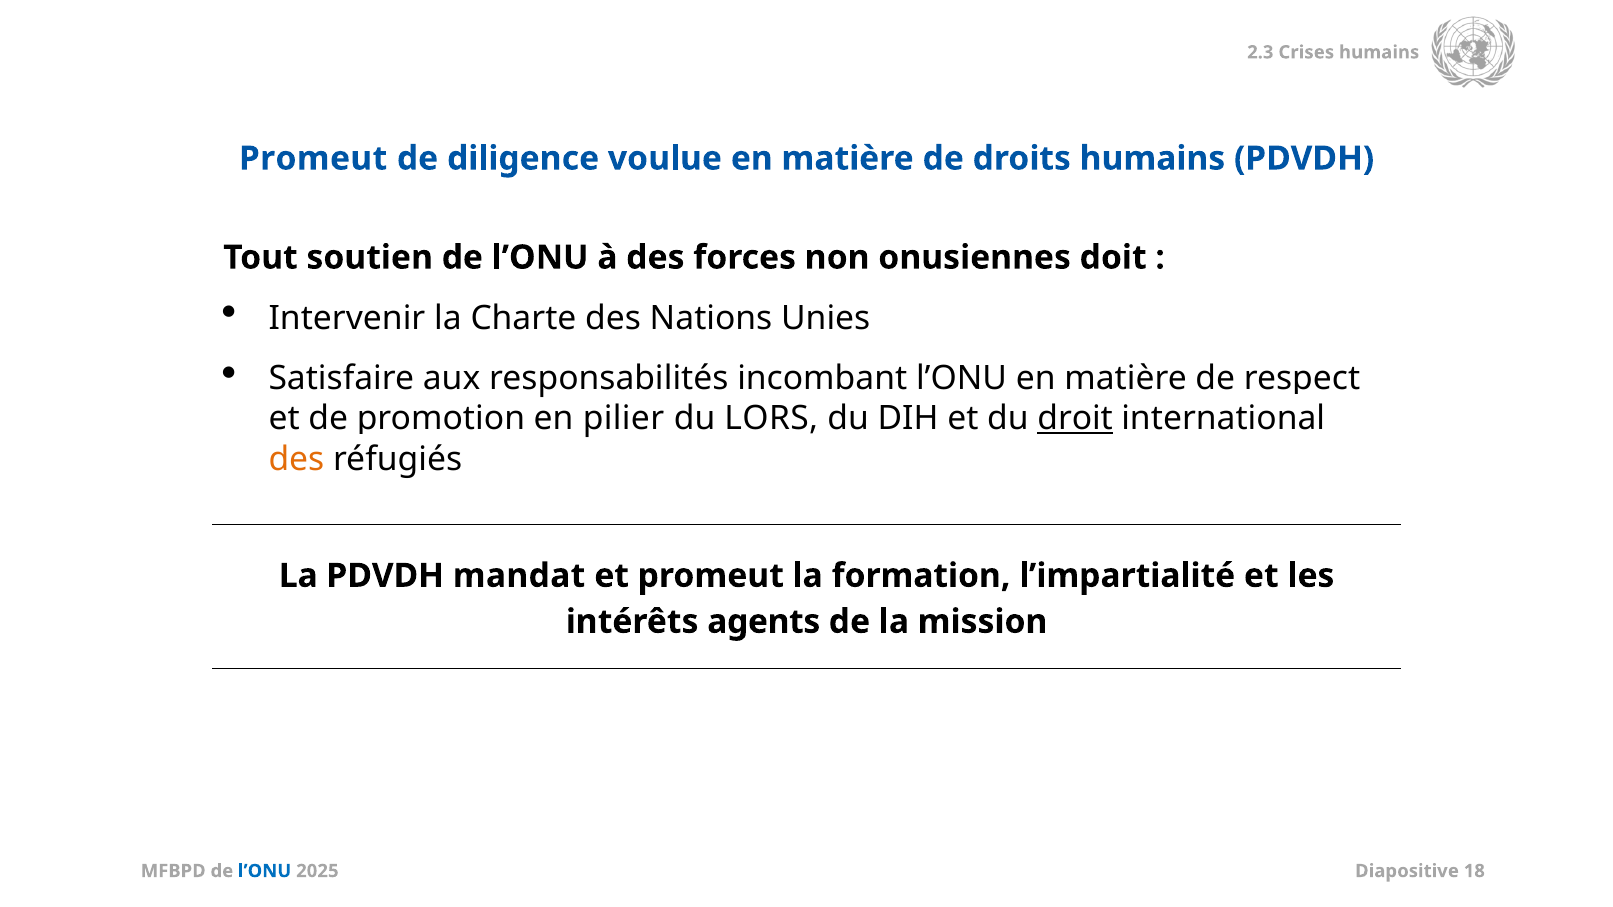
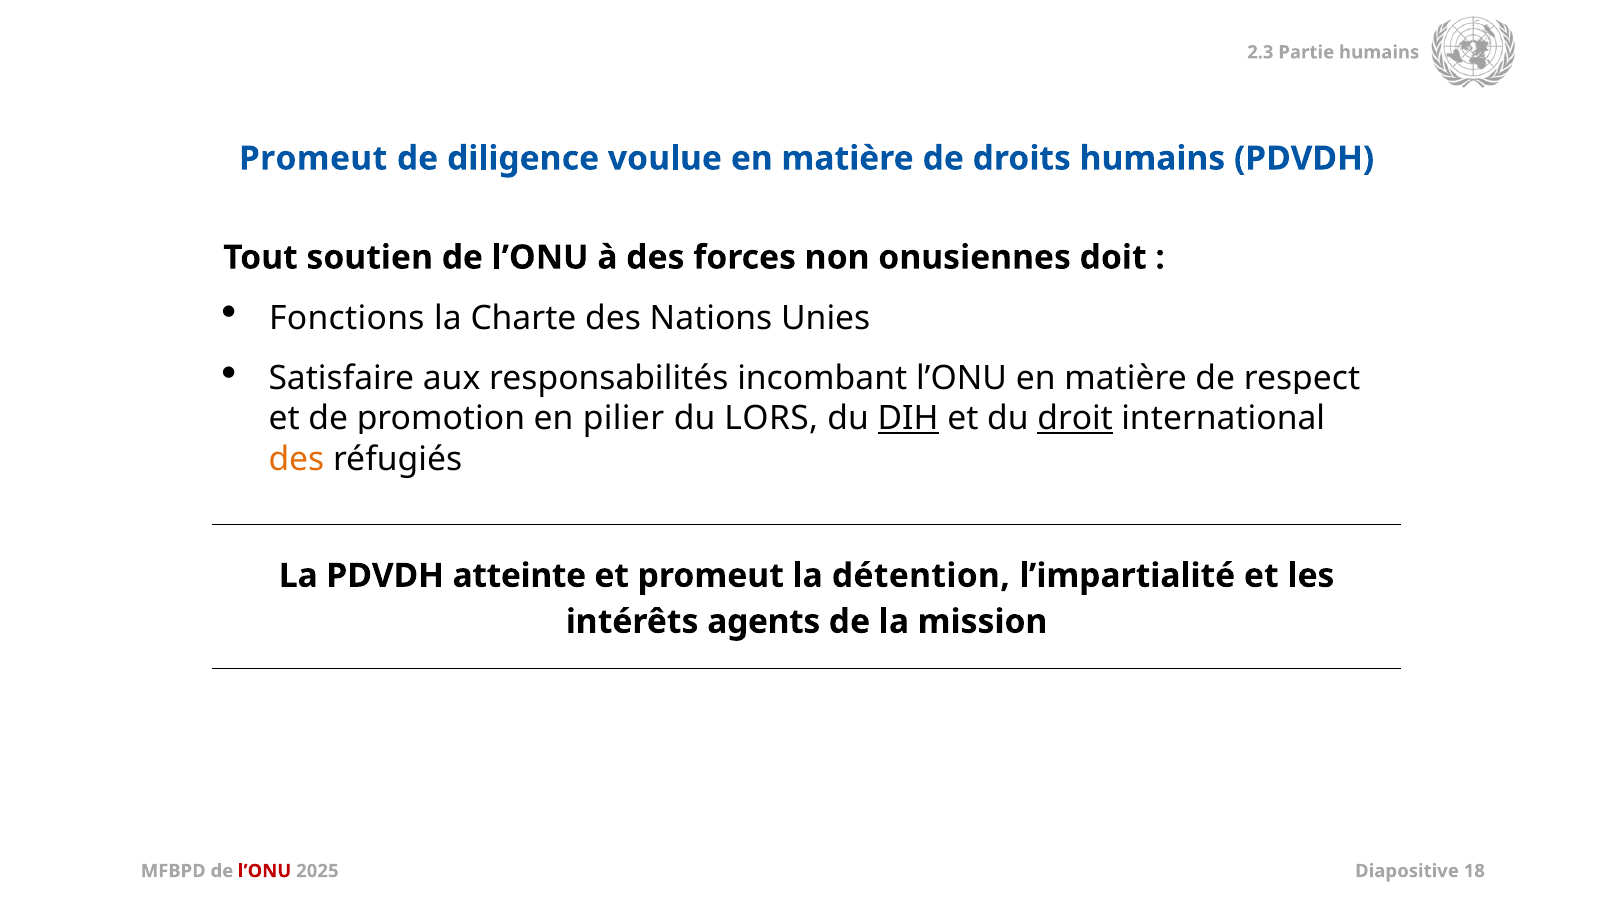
Crises: Crises -> Partie
Intervenir: Intervenir -> Fonctions
DIH underline: none -> present
mandat: mandat -> atteinte
formation: formation -> détention
l’ONU at (265, 871) colour: blue -> red
